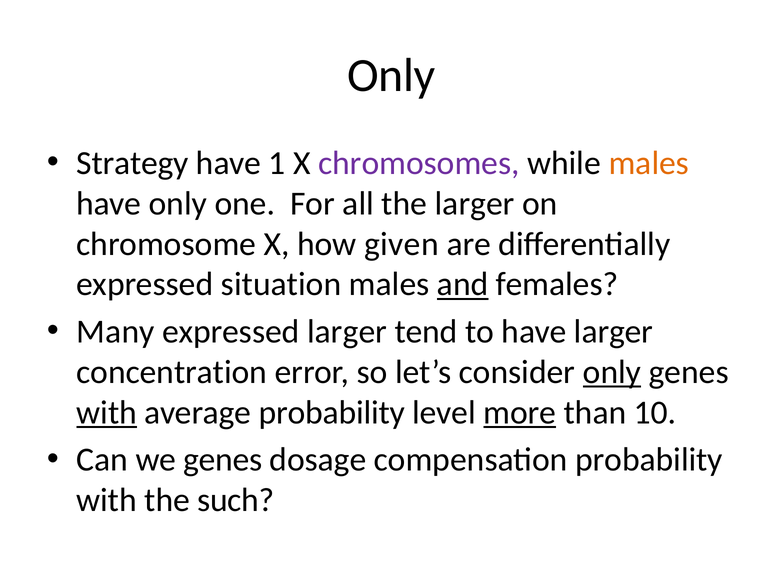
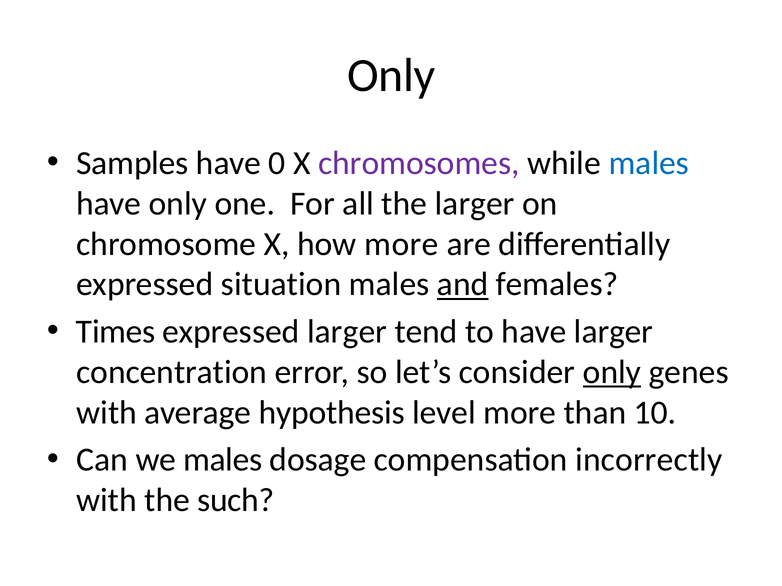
Strategy: Strategy -> Samples
1: 1 -> 0
males at (649, 163) colour: orange -> blue
how given: given -> more
Many: Many -> Times
with at (107, 413) underline: present -> none
average probability: probability -> hypothesis
more at (520, 413) underline: present -> none
we genes: genes -> males
compensation probability: probability -> incorrectly
